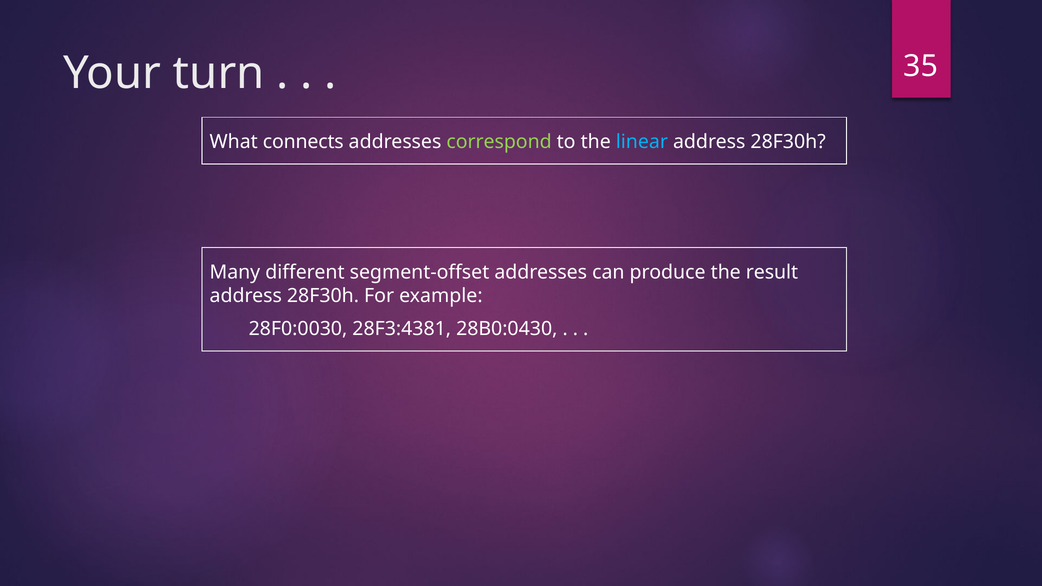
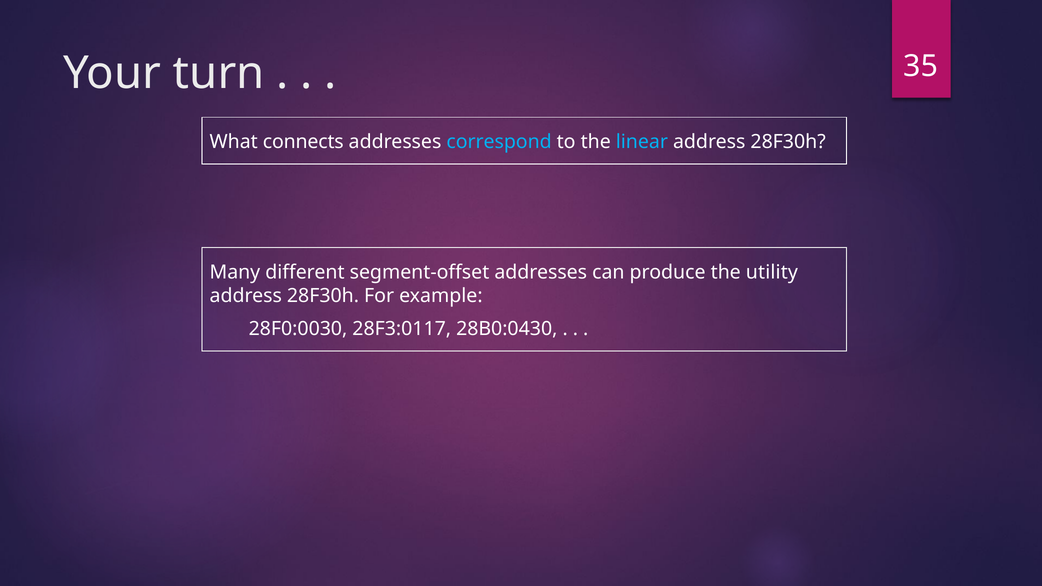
correspond colour: light green -> light blue
result: result -> utility
28F3:4381: 28F3:4381 -> 28F3:0117
